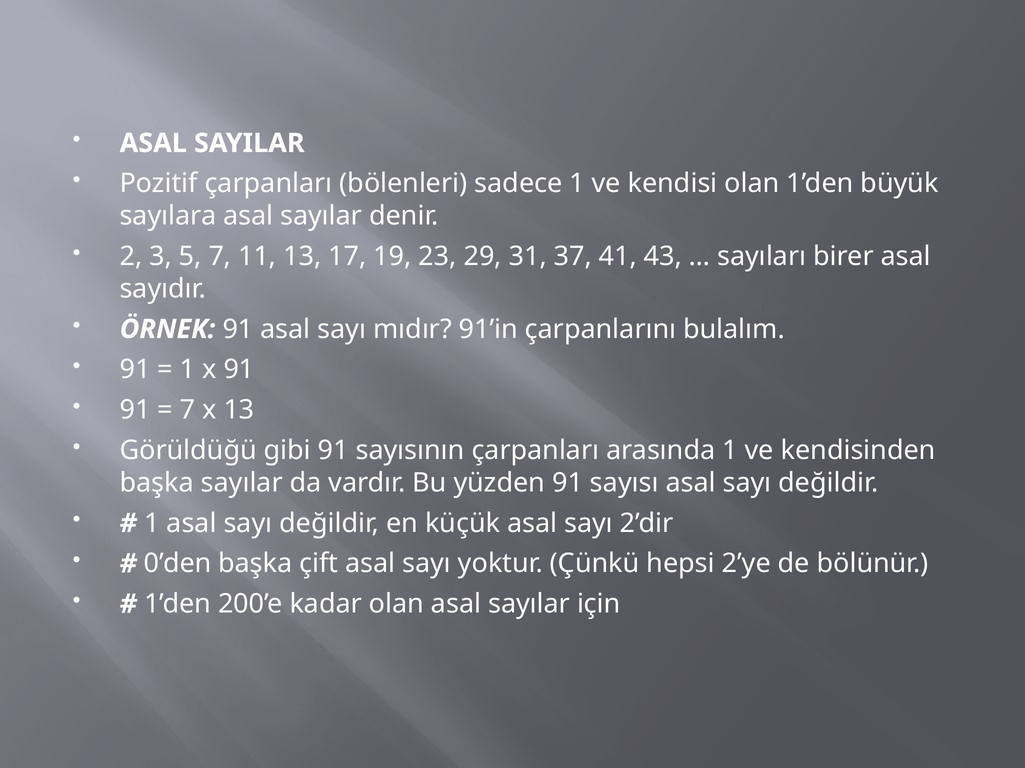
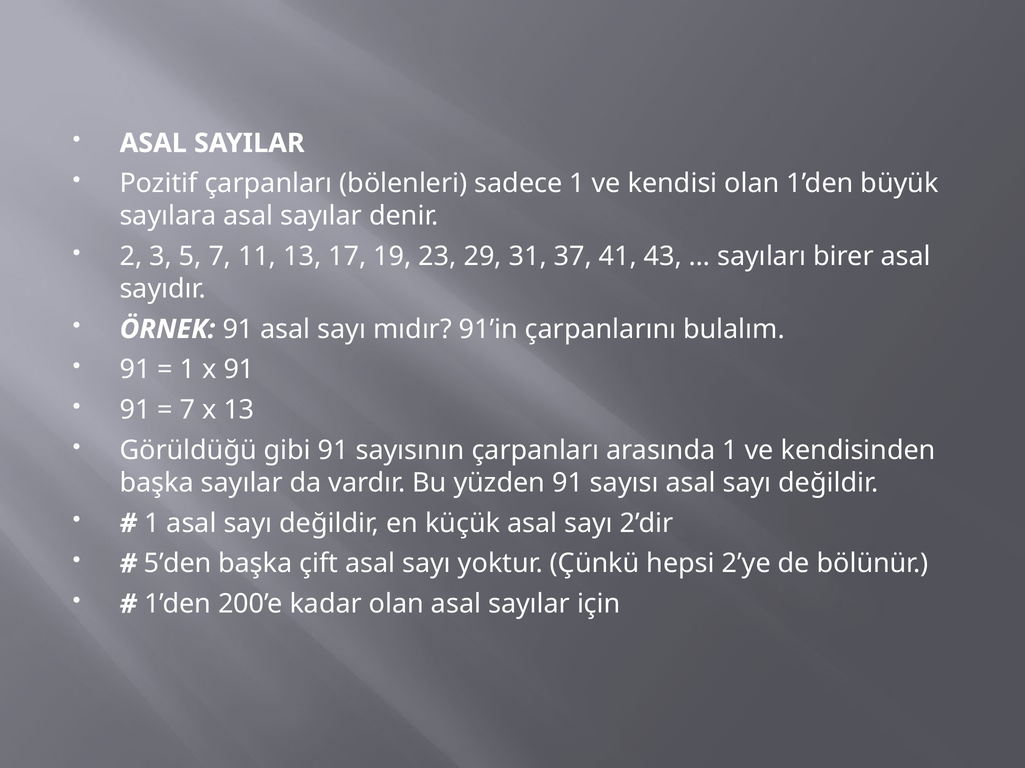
0’den: 0’den -> 5’den
